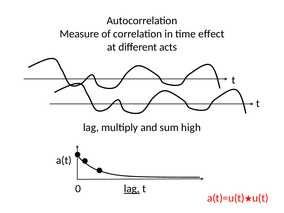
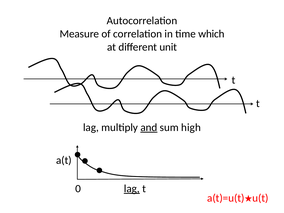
effect: effect -> which
acts: acts -> unit
and underline: none -> present
